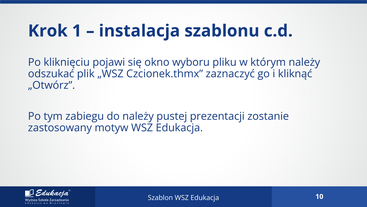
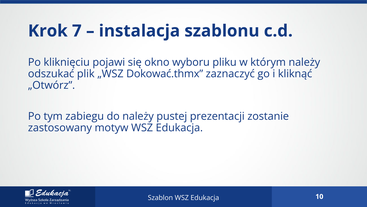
1: 1 -> 7
Czcionek.thmx: Czcionek.thmx -> Dokować.thmx
